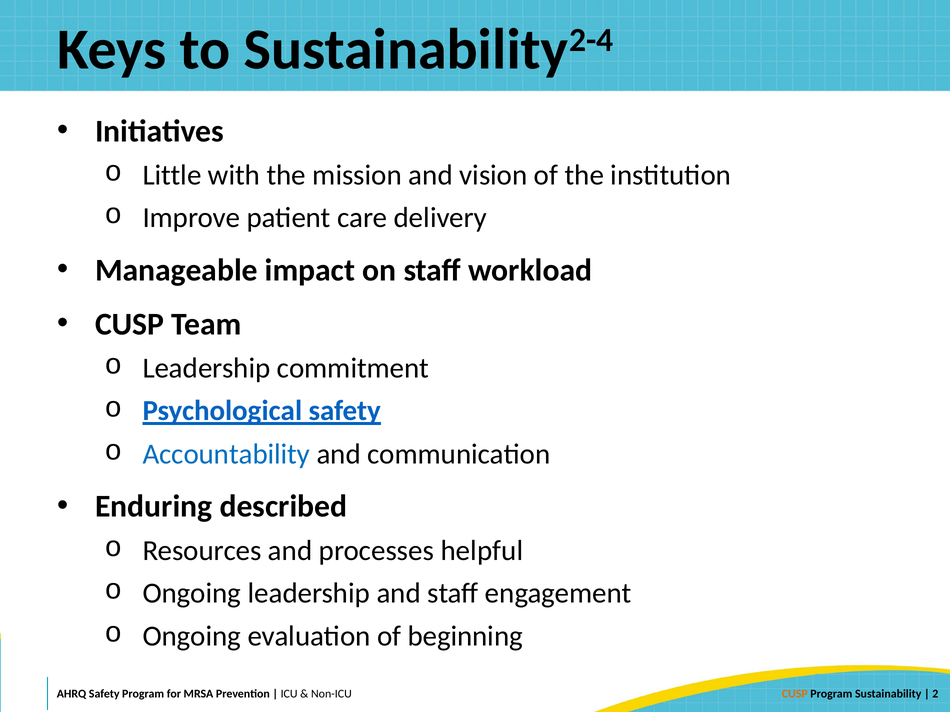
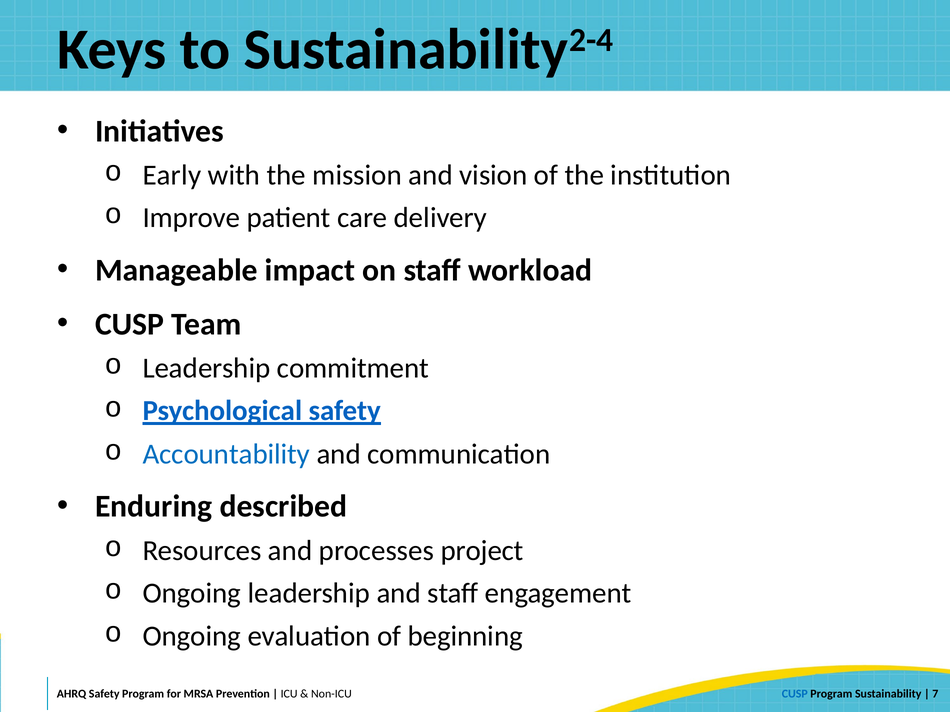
Little: Little -> Early
helpful: helpful -> project
2: 2 -> 7
CUSP at (795, 694) colour: orange -> blue
